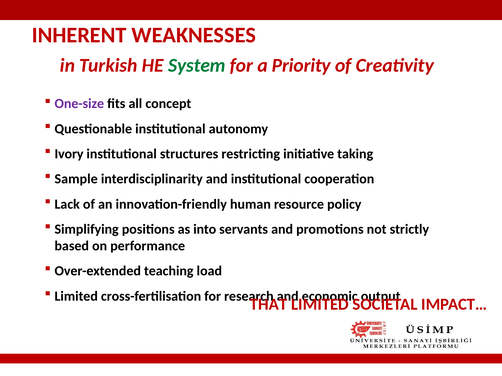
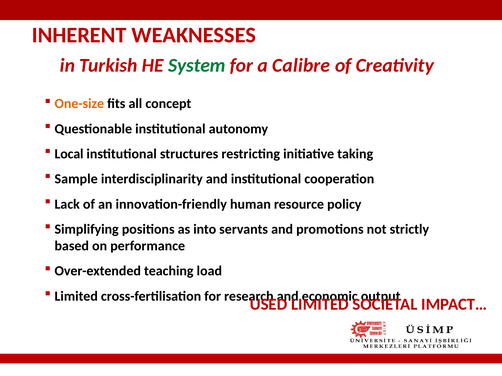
Priority: Priority -> Calibre
One-size colour: purple -> orange
Ivory: Ivory -> Local
THAT: THAT -> USED
